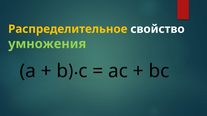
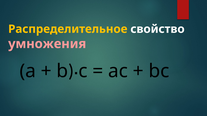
умножения colour: light green -> pink
